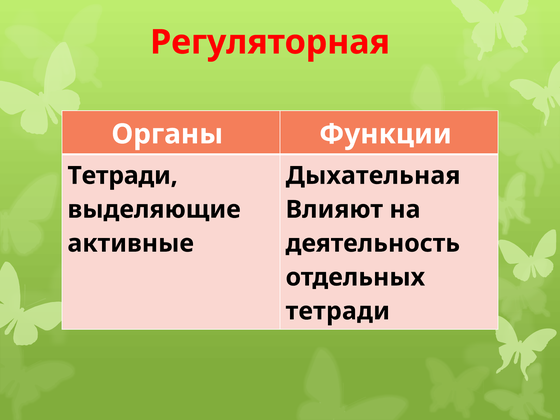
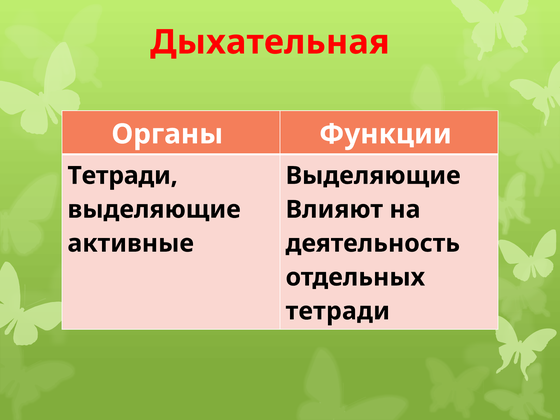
Регуляторная: Регуляторная -> Дыхательная
Дыхательная at (373, 176): Дыхательная -> Выделяющие
